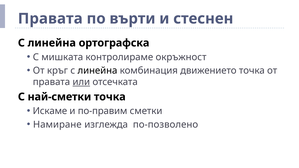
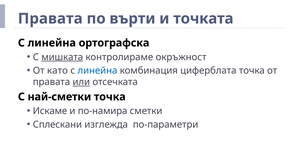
стеснен: стеснен -> точката
мишката underline: none -> present
кръг: кръг -> като
линейна at (97, 71) colour: black -> blue
движението: движението -> циферблата
по-правим: по-правим -> по-намира
Намиране: Намиране -> Сплескани
по-позволено: по-позволено -> по-параметри
